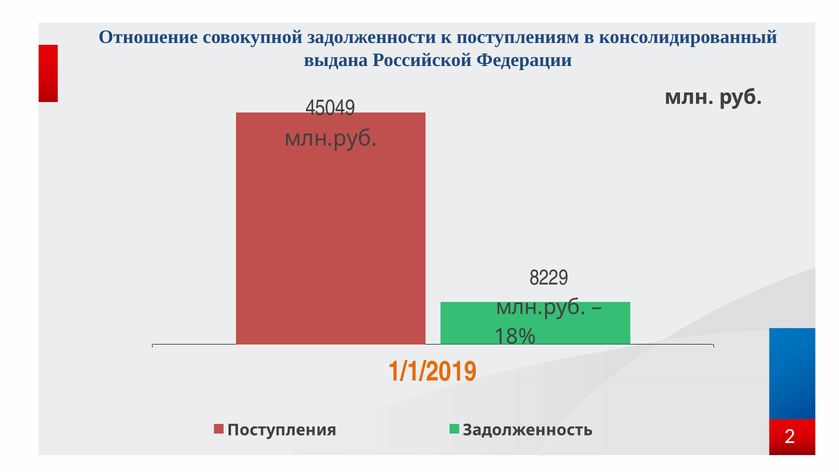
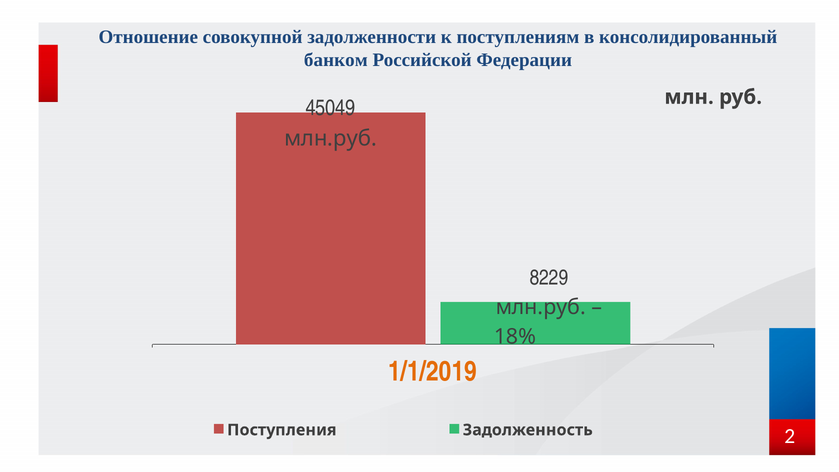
выдана: выдана -> банком
